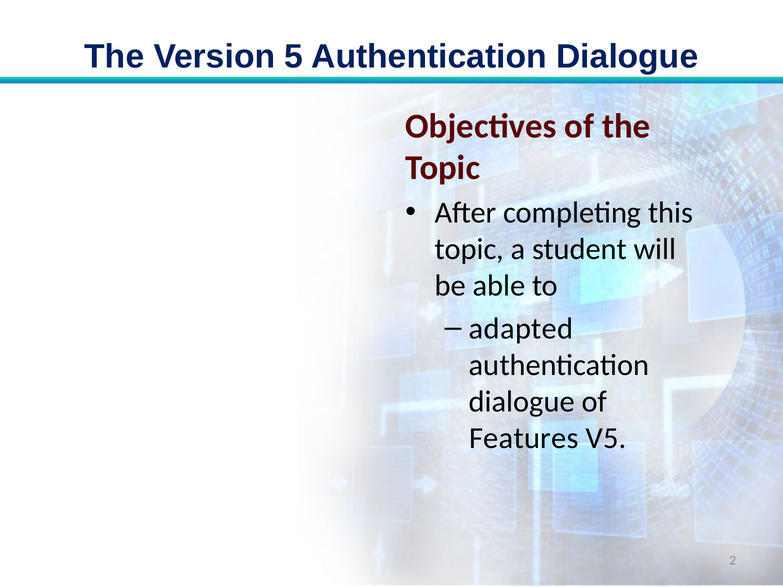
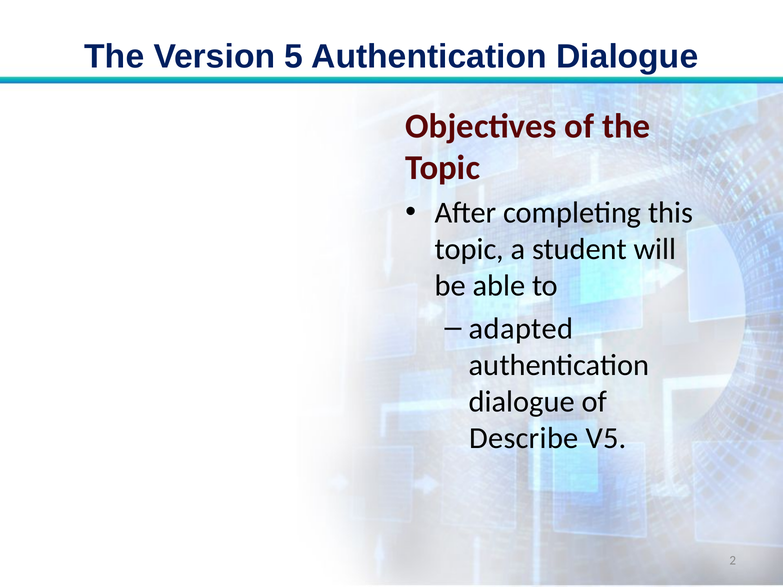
Features: Features -> Describe
